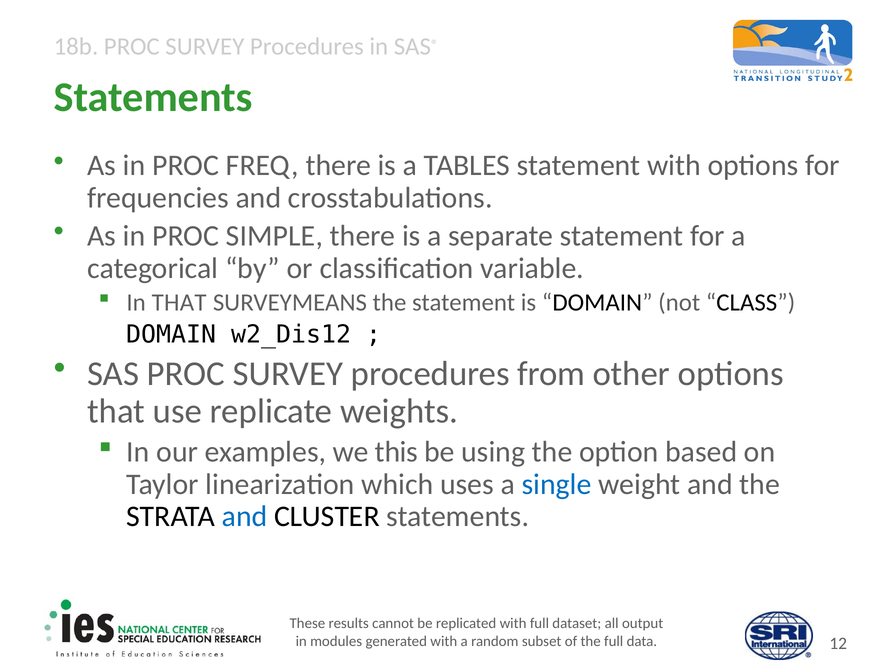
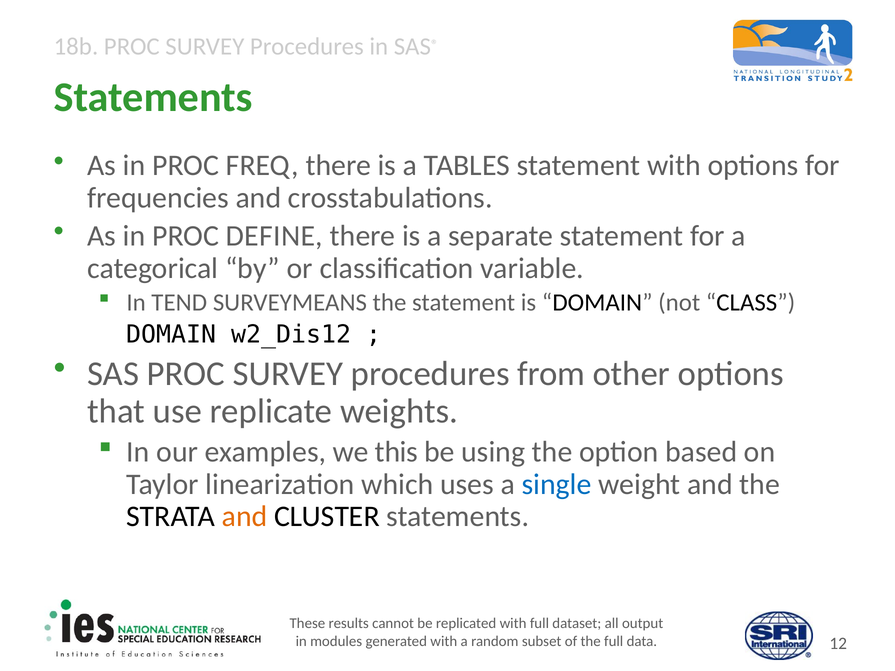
SIMPLE: SIMPLE -> DEFINE
In THAT: THAT -> TEND
and at (245, 517) colour: blue -> orange
